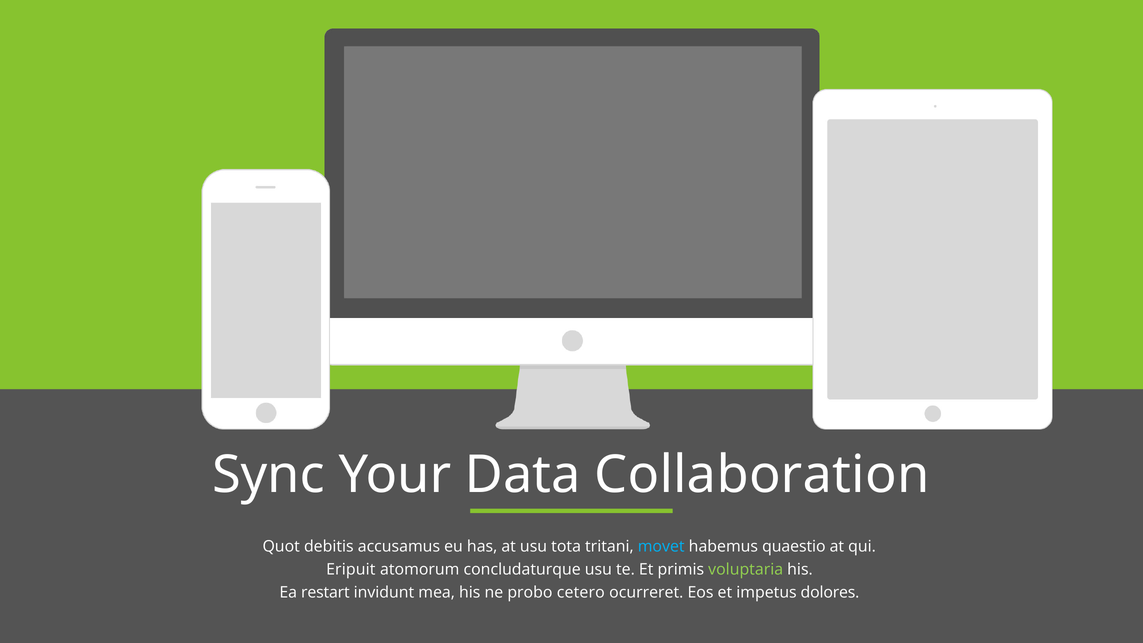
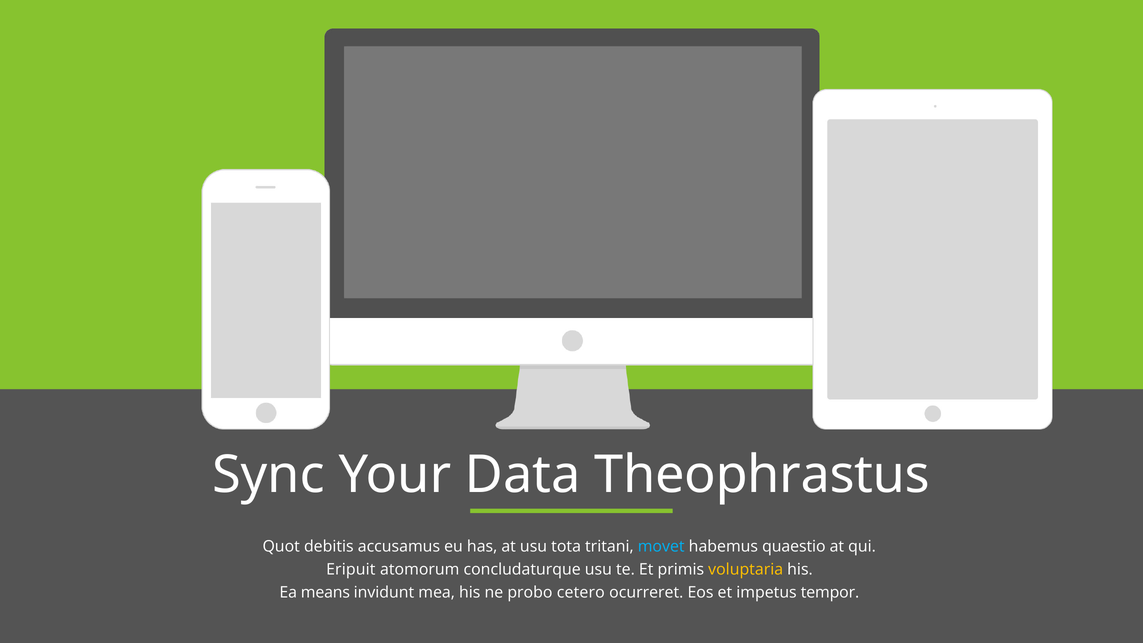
Collaboration: Collaboration -> Theophrastus
voluptaria colour: light green -> yellow
restart: restart -> means
dolores: dolores -> tempor
